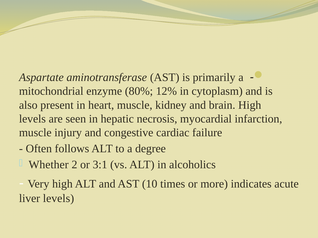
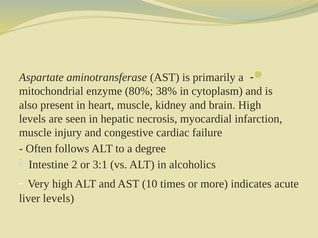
12%: 12% -> 38%
Whether: Whether -> Intestine
